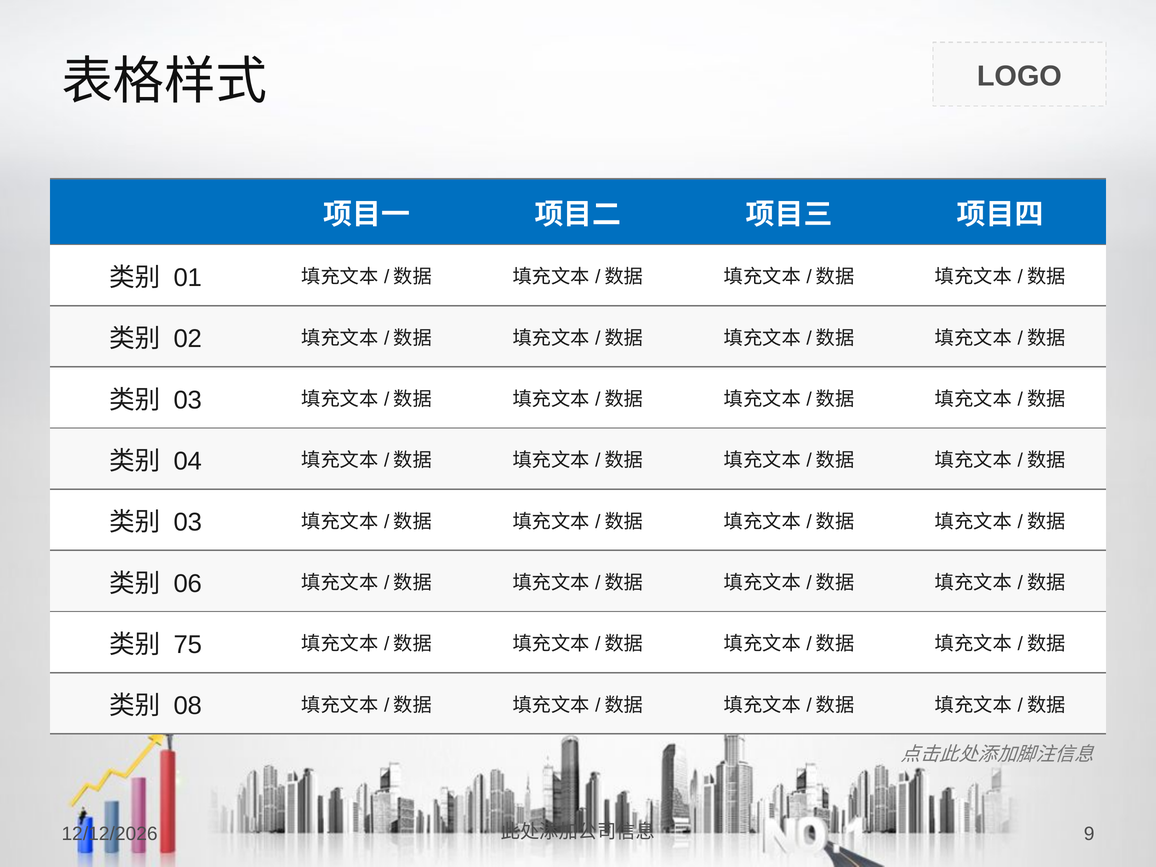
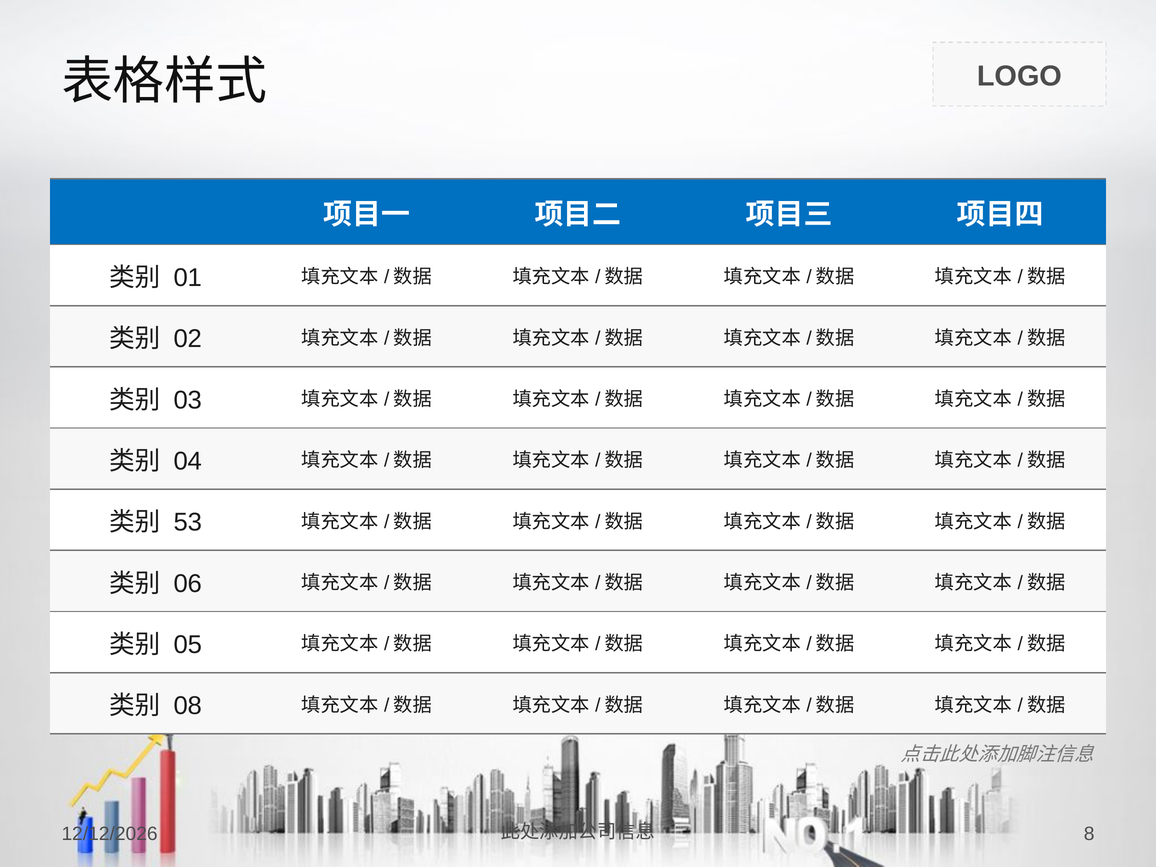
03 at (188, 522): 03 -> 53
75: 75 -> 05
9: 9 -> 8
